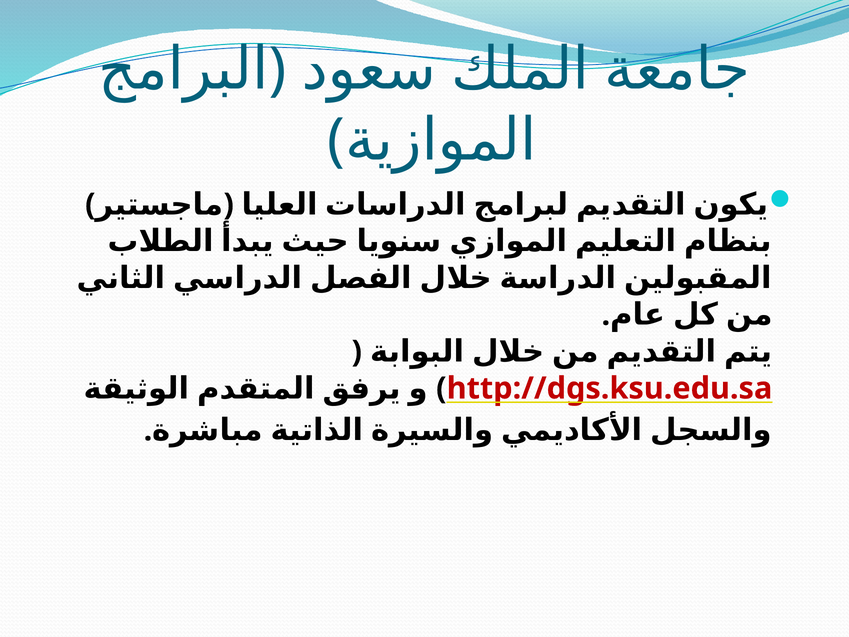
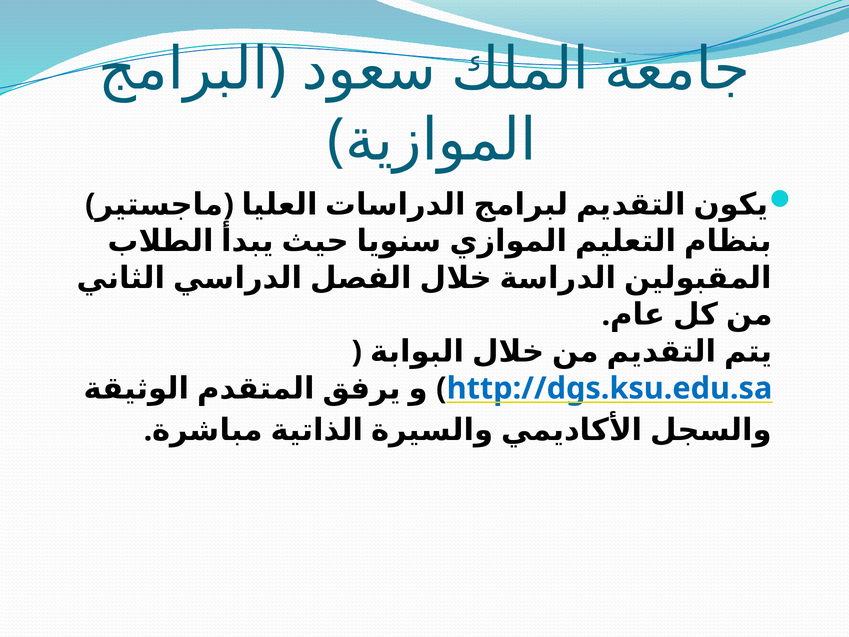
http://dgs.ksu.edu.sa colour: red -> blue
